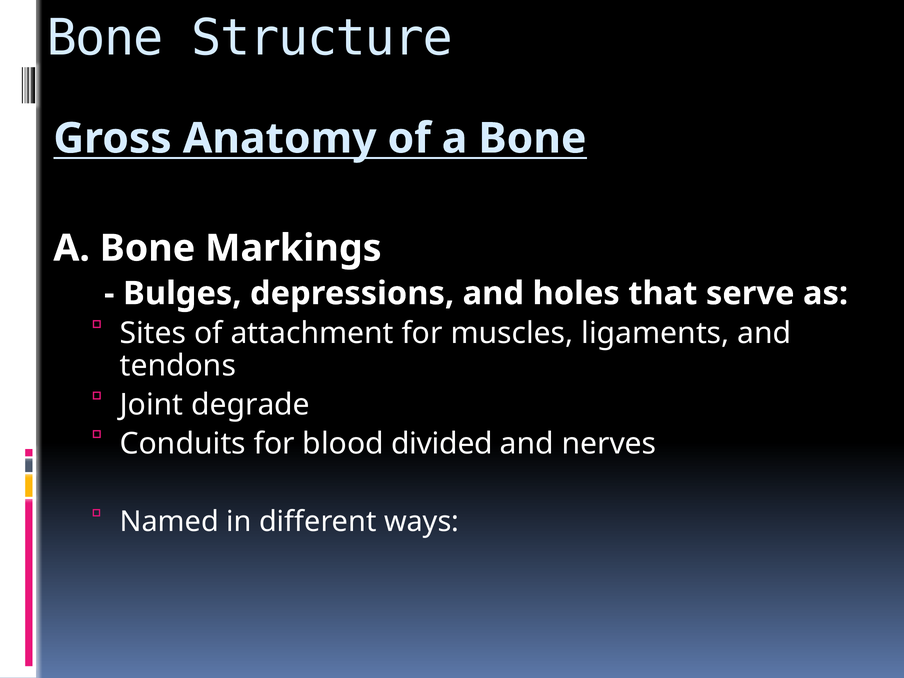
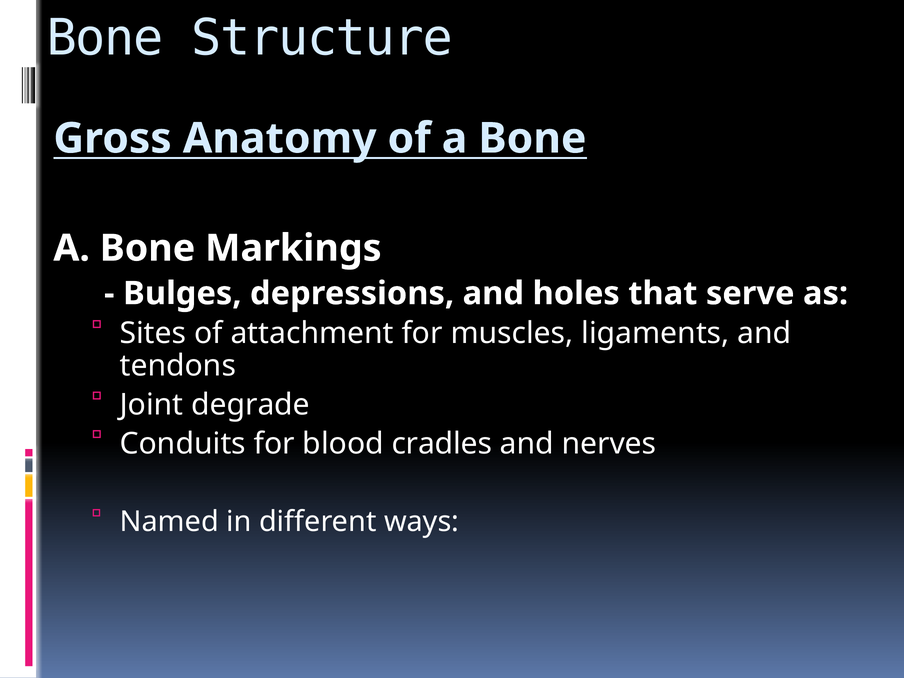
divided: divided -> cradles
